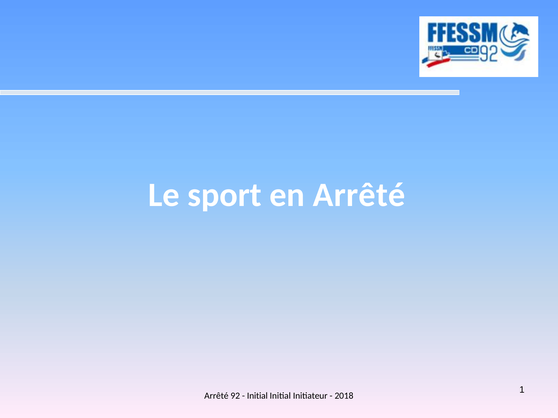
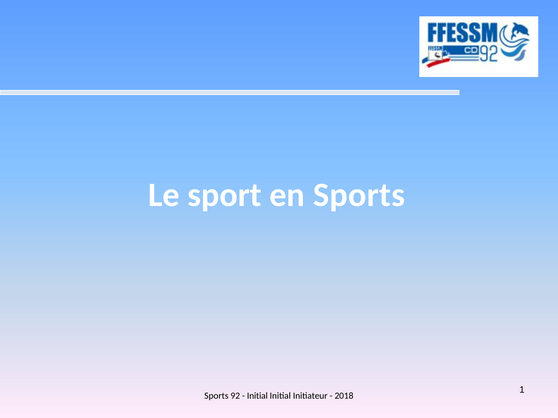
en Arrêté: Arrêté -> Sports
Arrêté at (216, 396): Arrêté -> Sports
